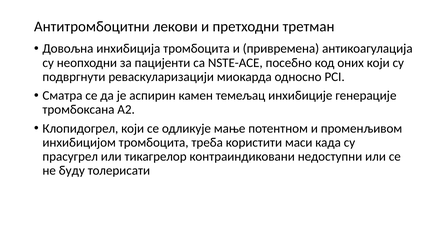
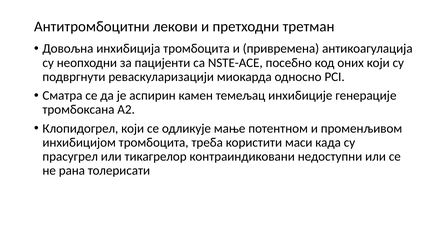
буду: буду -> рана
